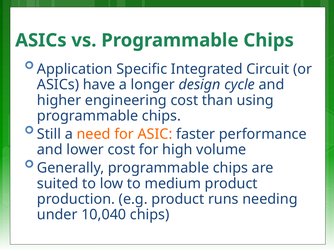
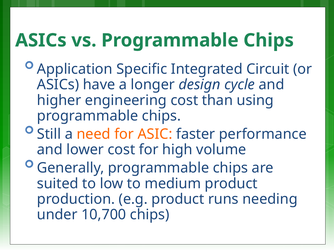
10,040: 10,040 -> 10,700
